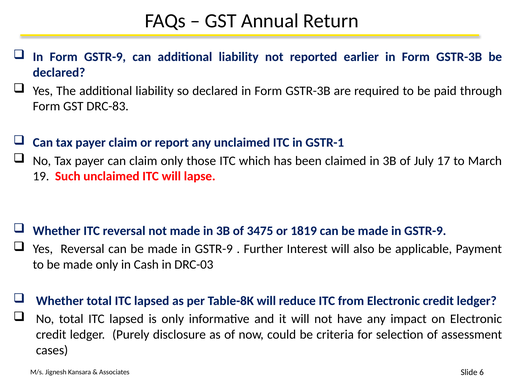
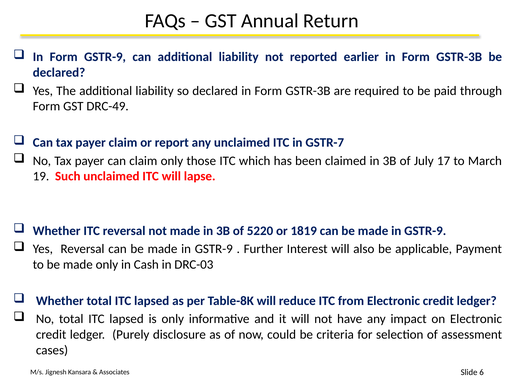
DRC-83: DRC-83 -> DRC-49
GSTR-1: GSTR-1 -> GSTR-7
3475: 3475 -> 5220
